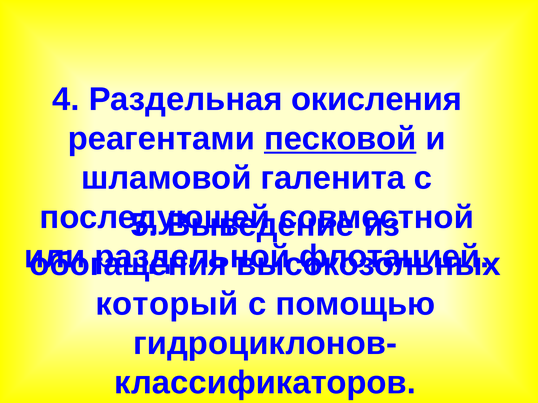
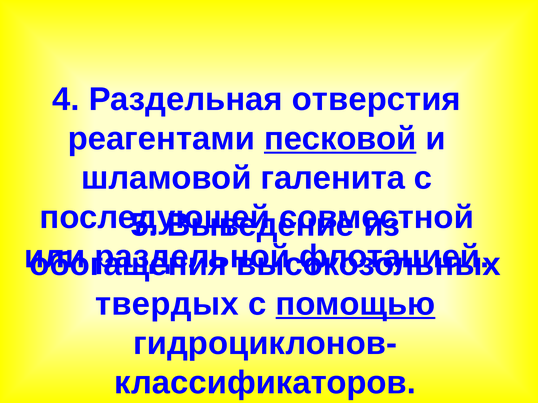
окисления: окисления -> отверстия
который: который -> твердых
помощью underline: none -> present
